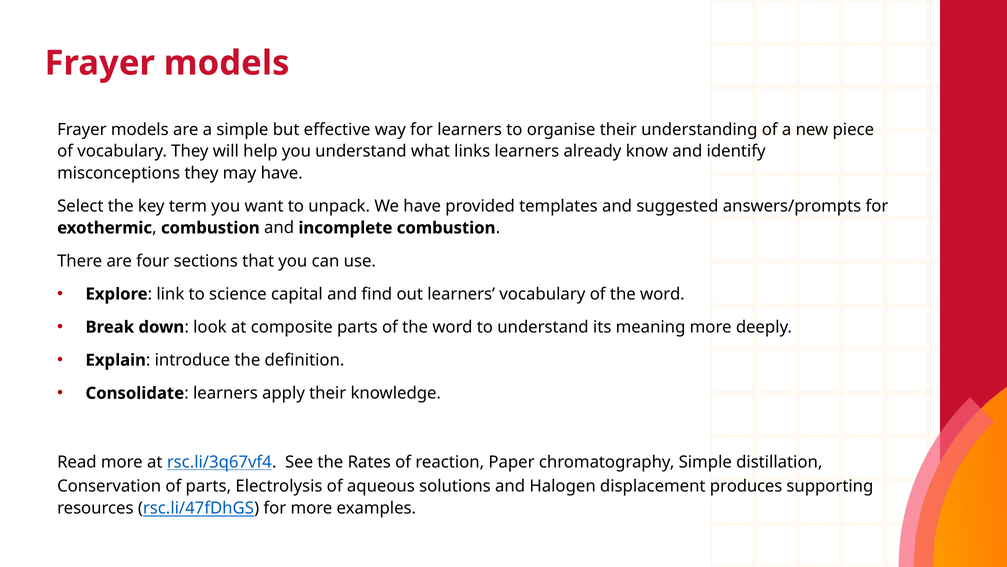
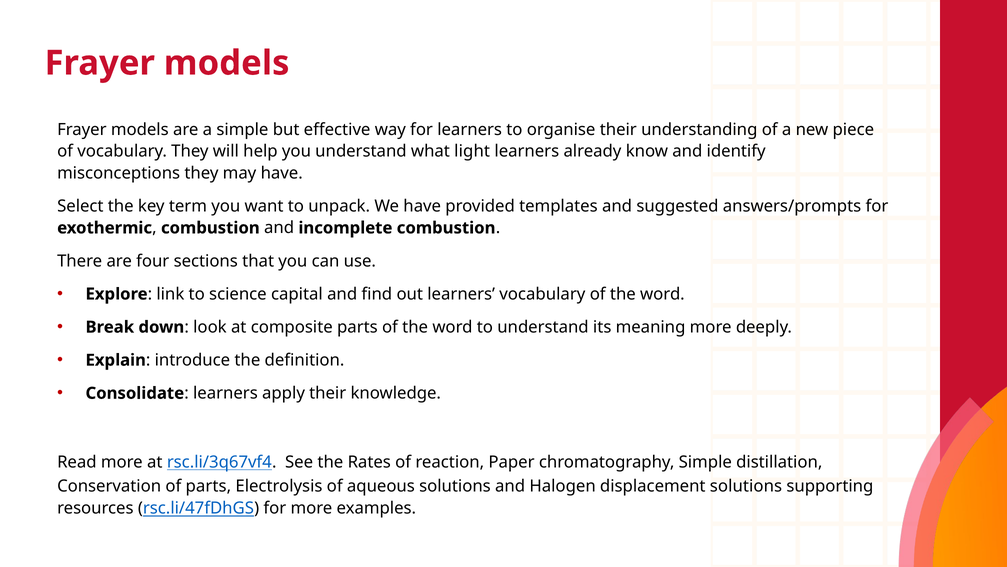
links: links -> light
displacement produces: produces -> solutions
